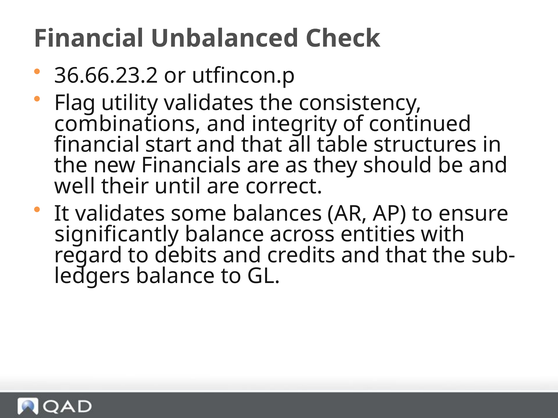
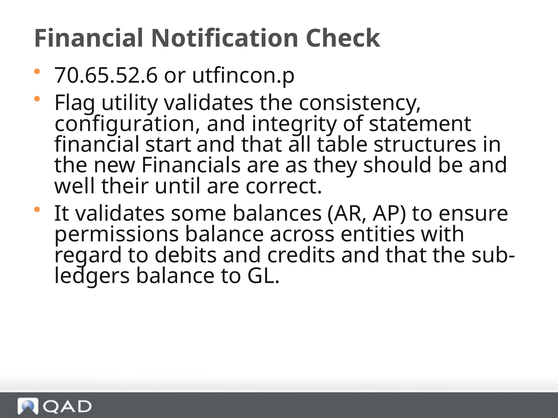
Unbalanced: Unbalanced -> Notification
36.66.23.2: 36.66.23.2 -> 70.65.52.6
combinations: combinations -> configuration
continued: continued -> statement
significantly: significantly -> permissions
